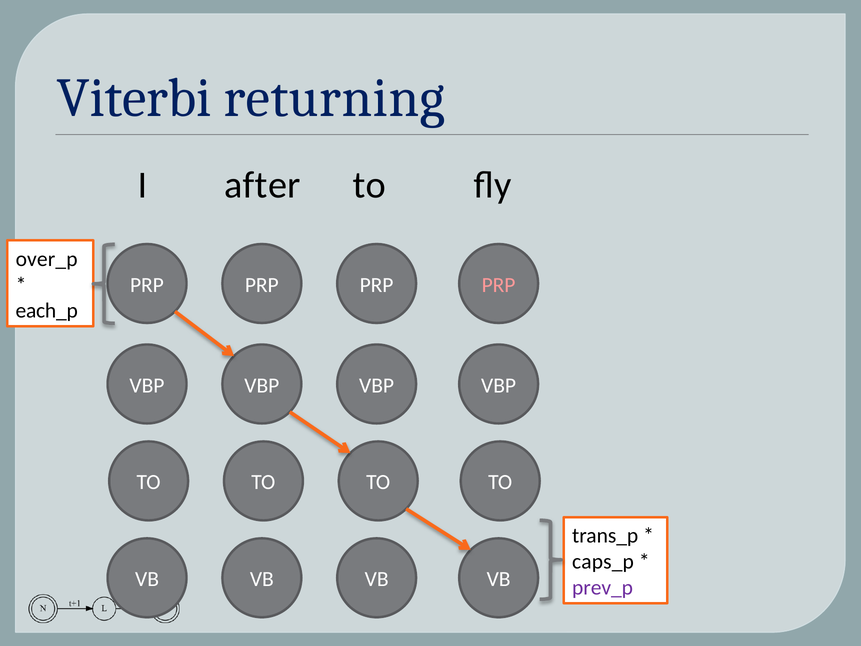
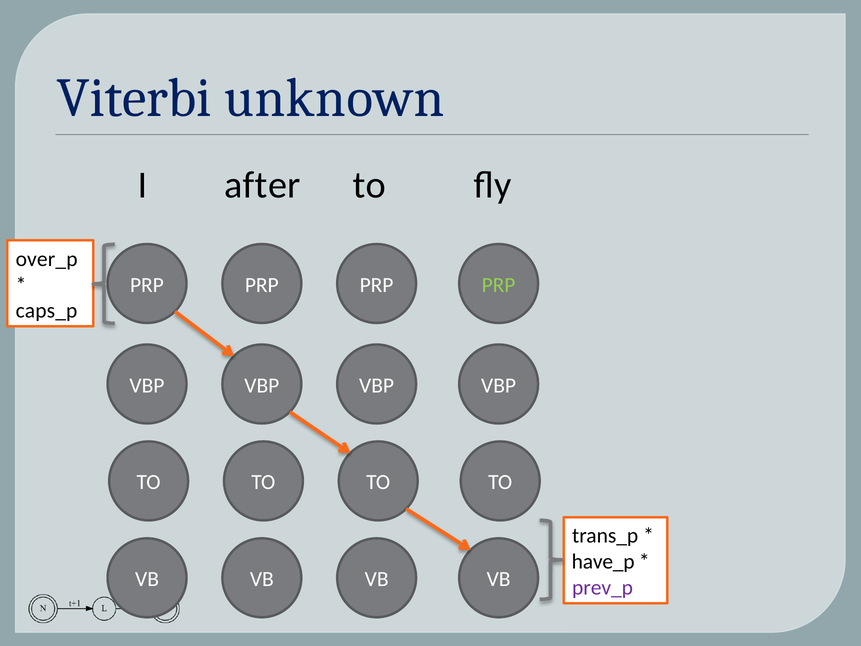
returning: returning -> unknown
PRP at (499, 285) colour: pink -> light green
each_p: each_p -> caps_p
caps_p: caps_p -> have_p
